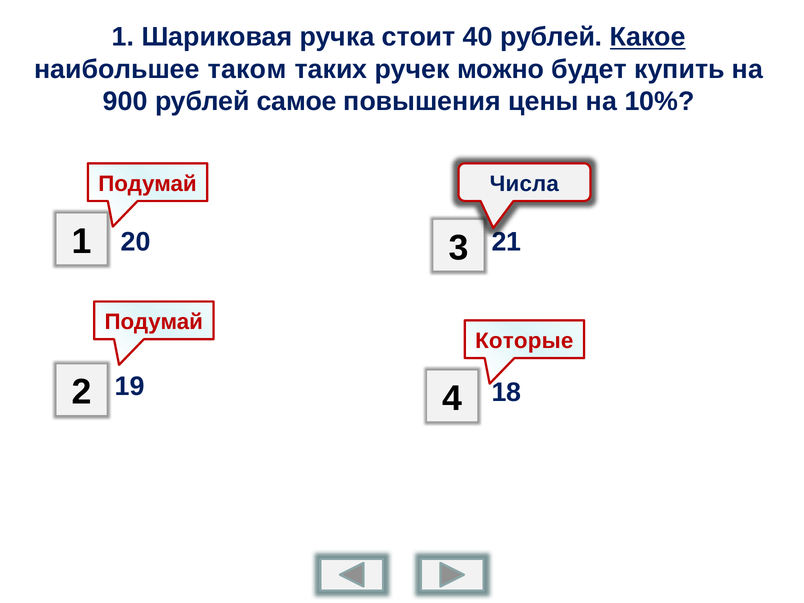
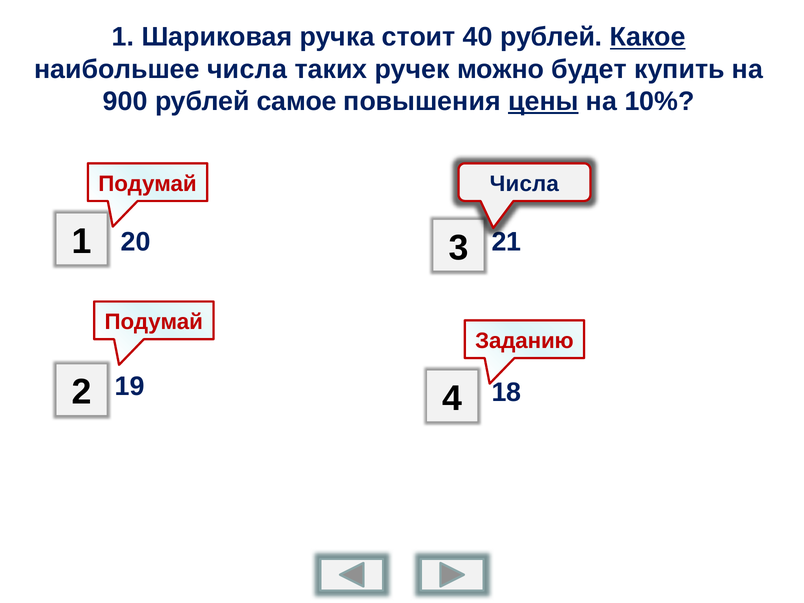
наибольшее таком: таком -> числа
цены underline: none -> present
Которые: Которые -> Заданию
